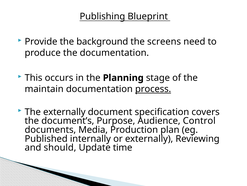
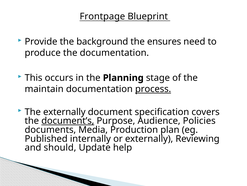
Publishing: Publishing -> Frontpage
screens: screens -> ensures
document’s underline: none -> present
Control: Control -> Policies
time: time -> help
